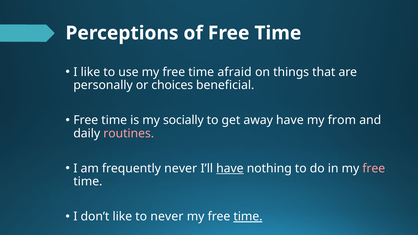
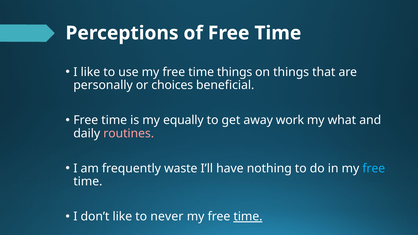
time afraid: afraid -> things
socially: socially -> equally
away have: have -> work
from: from -> what
frequently never: never -> waste
have at (230, 168) underline: present -> none
free at (374, 168) colour: pink -> light blue
